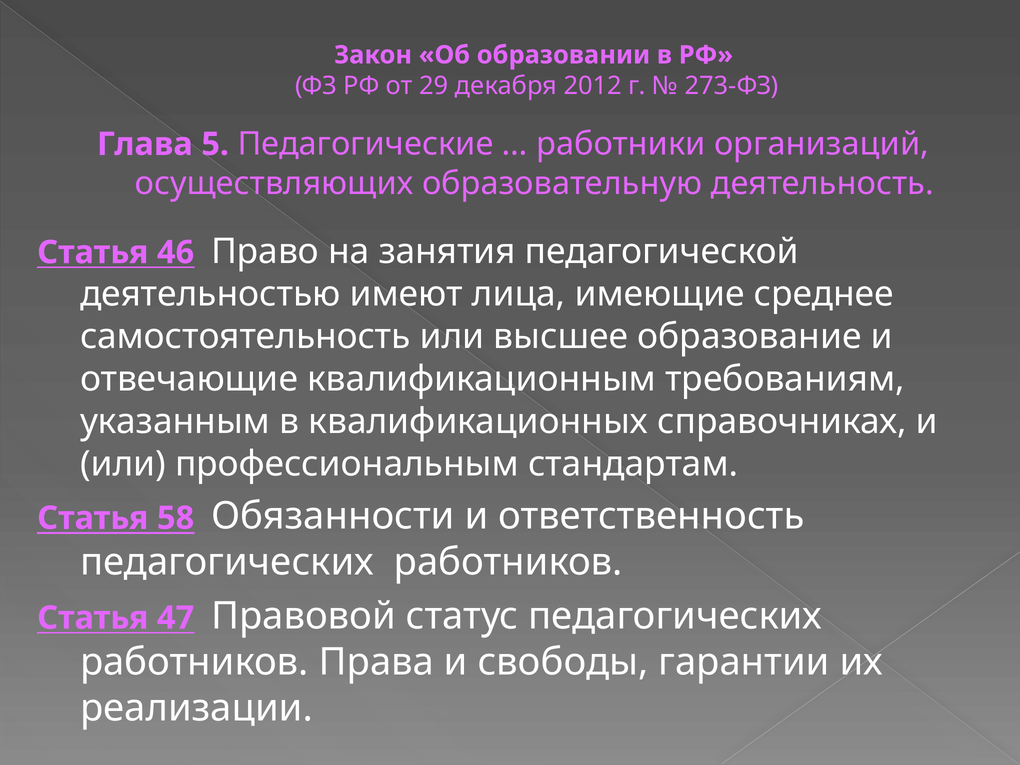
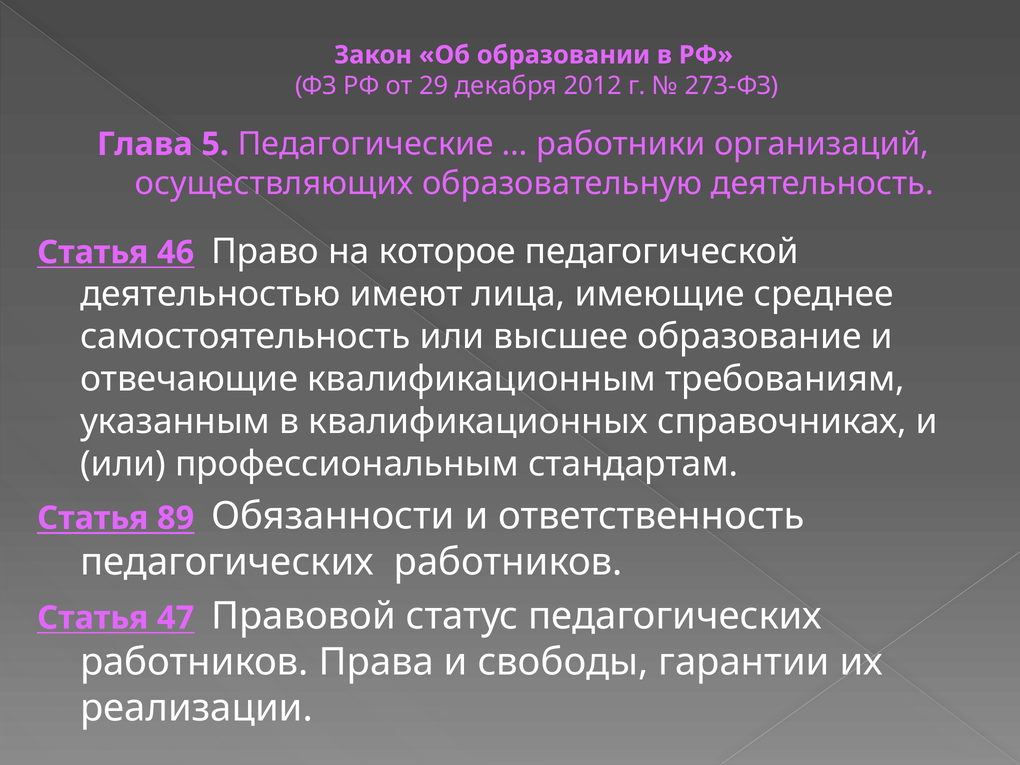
занятия: занятия -> которое
58: 58 -> 89
